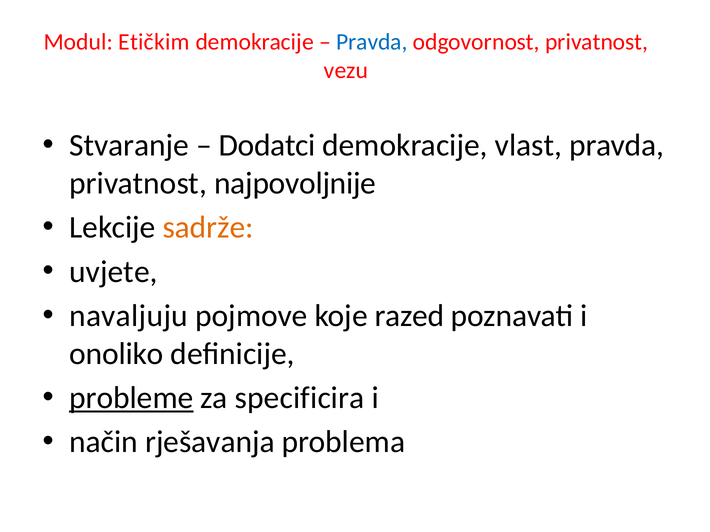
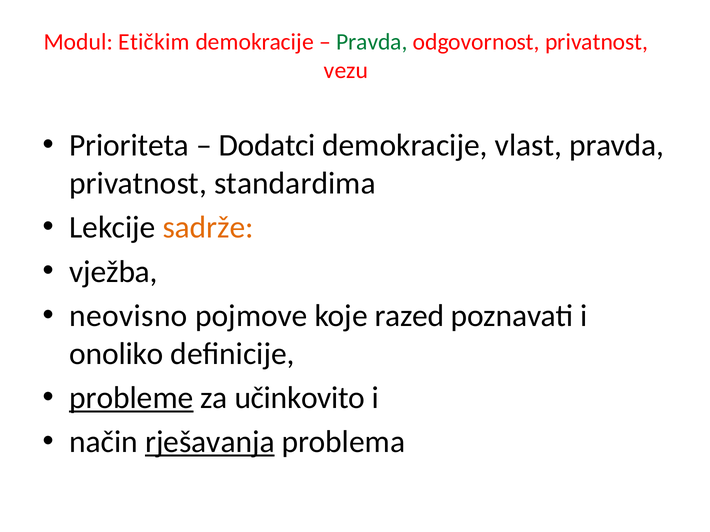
Pravda at (372, 42) colour: blue -> green
Stvaranje: Stvaranje -> Prioriteta
najpovoljnije: najpovoljnije -> standardima
uvjete: uvjete -> vježba
navaljuju: navaljuju -> neovisno
specificira: specificira -> učinkovito
rješavanja underline: none -> present
